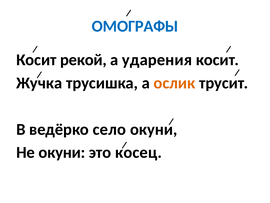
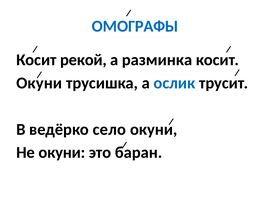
ударения: ударения -> разминка
Жучка at (39, 83): Жучка -> Окуни
ослик colour: orange -> blue
косец: косец -> баран
